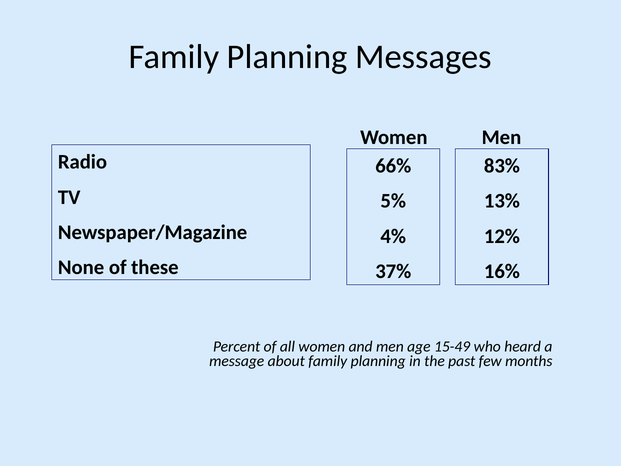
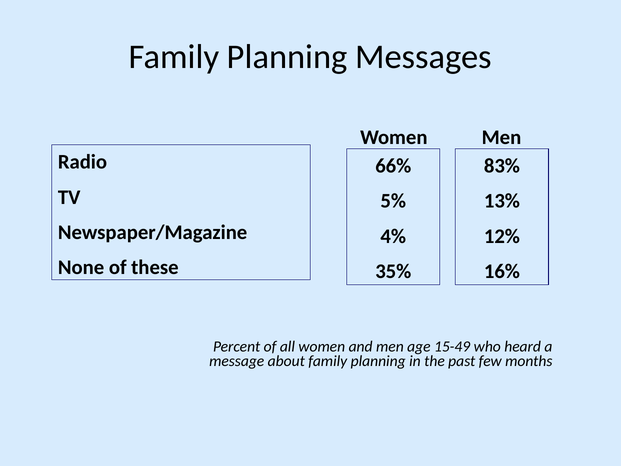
37%: 37% -> 35%
